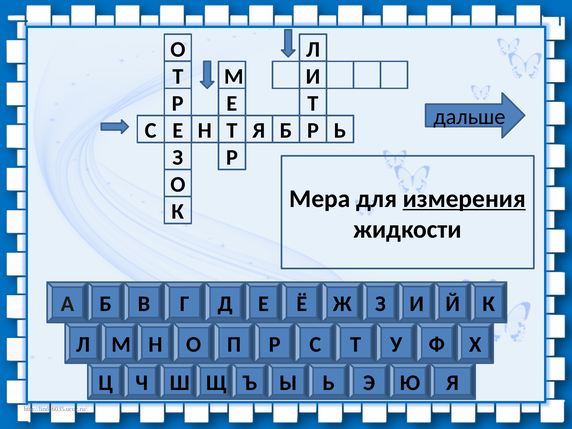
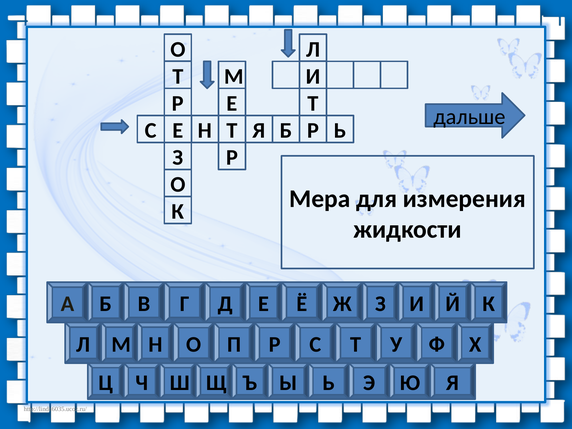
измерения underline: present -> none
